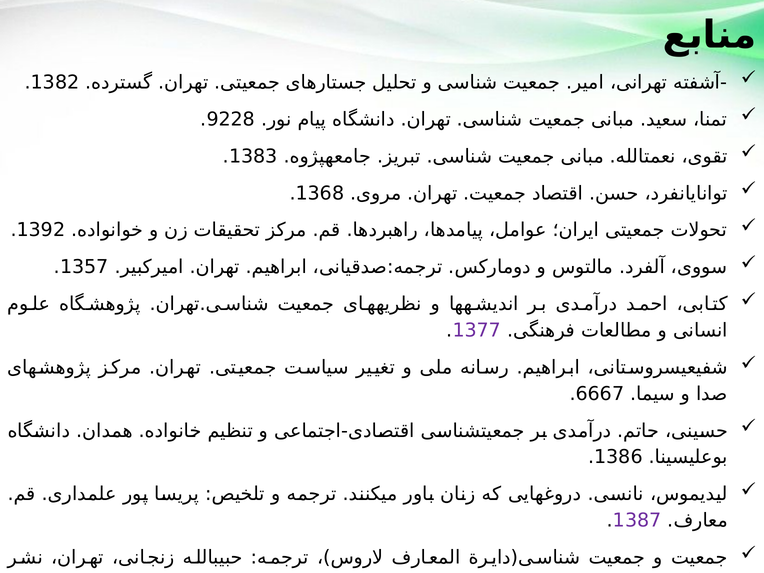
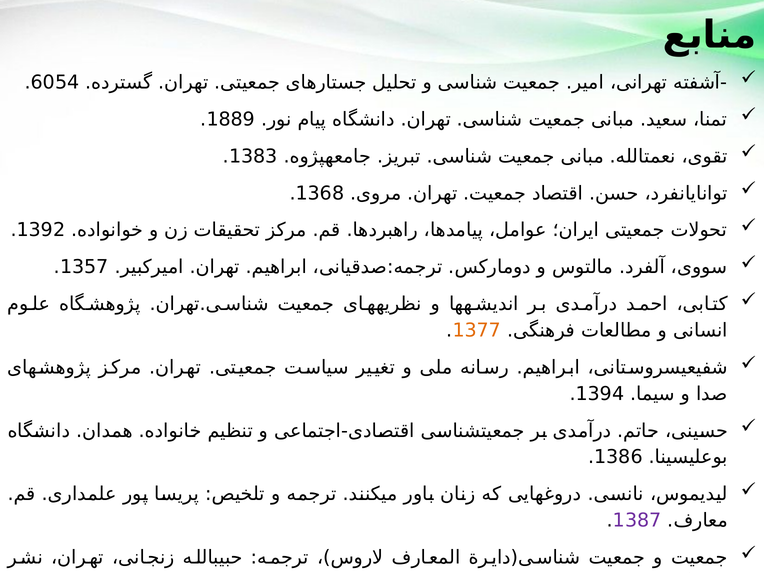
1382: 1382 -> 6054
9228: 9228 -> 1889
1377 colour: purple -> orange
6667: 6667 -> 1394
